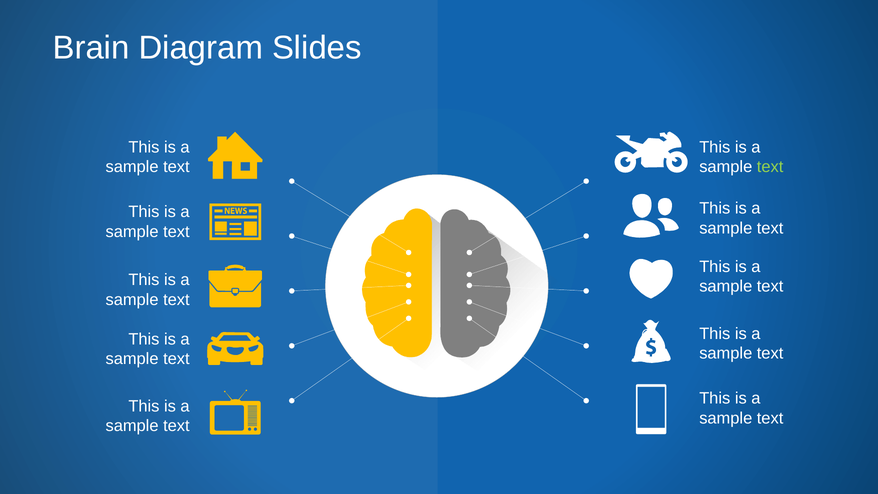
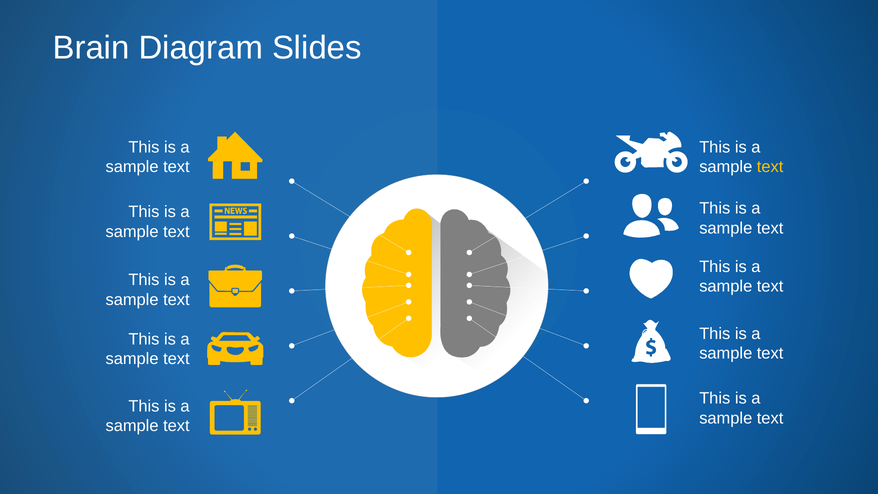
text at (770, 167) colour: light green -> yellow
